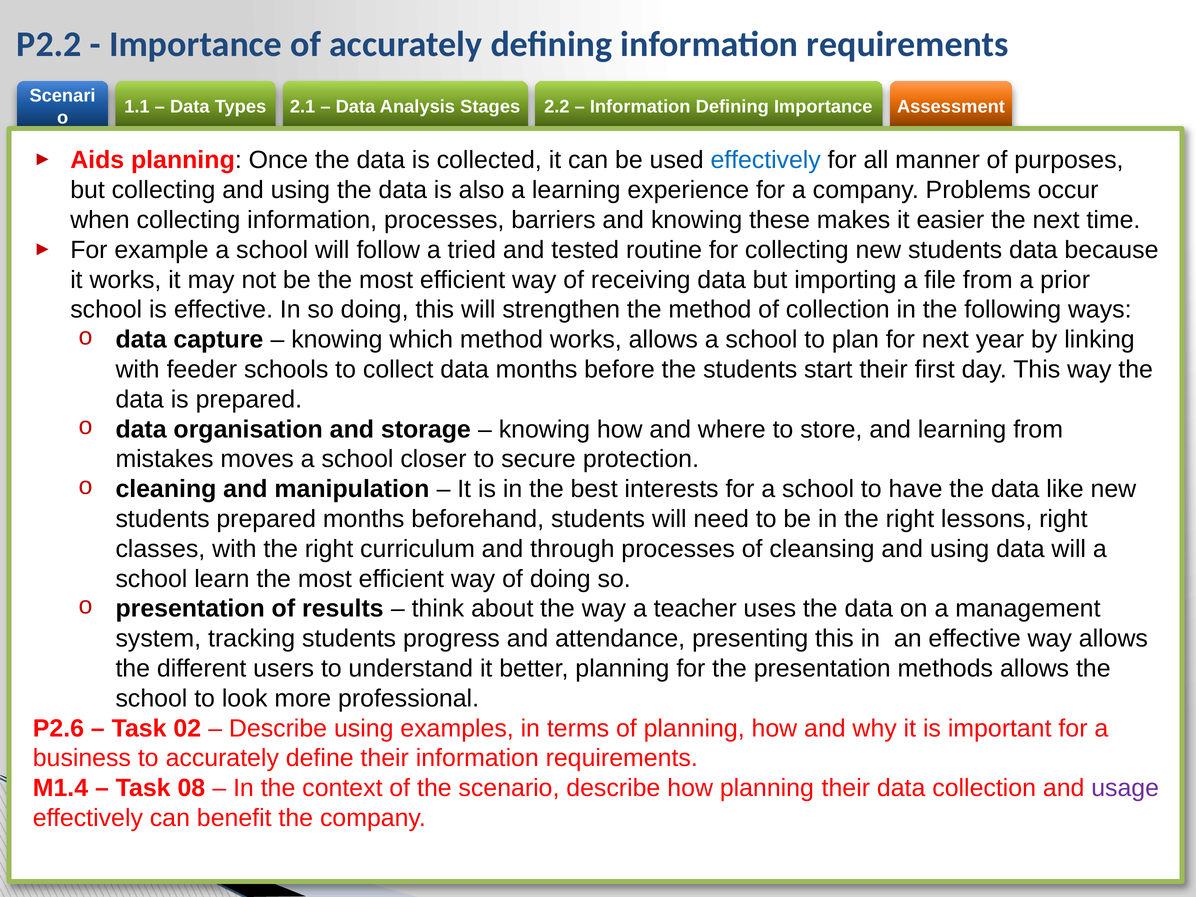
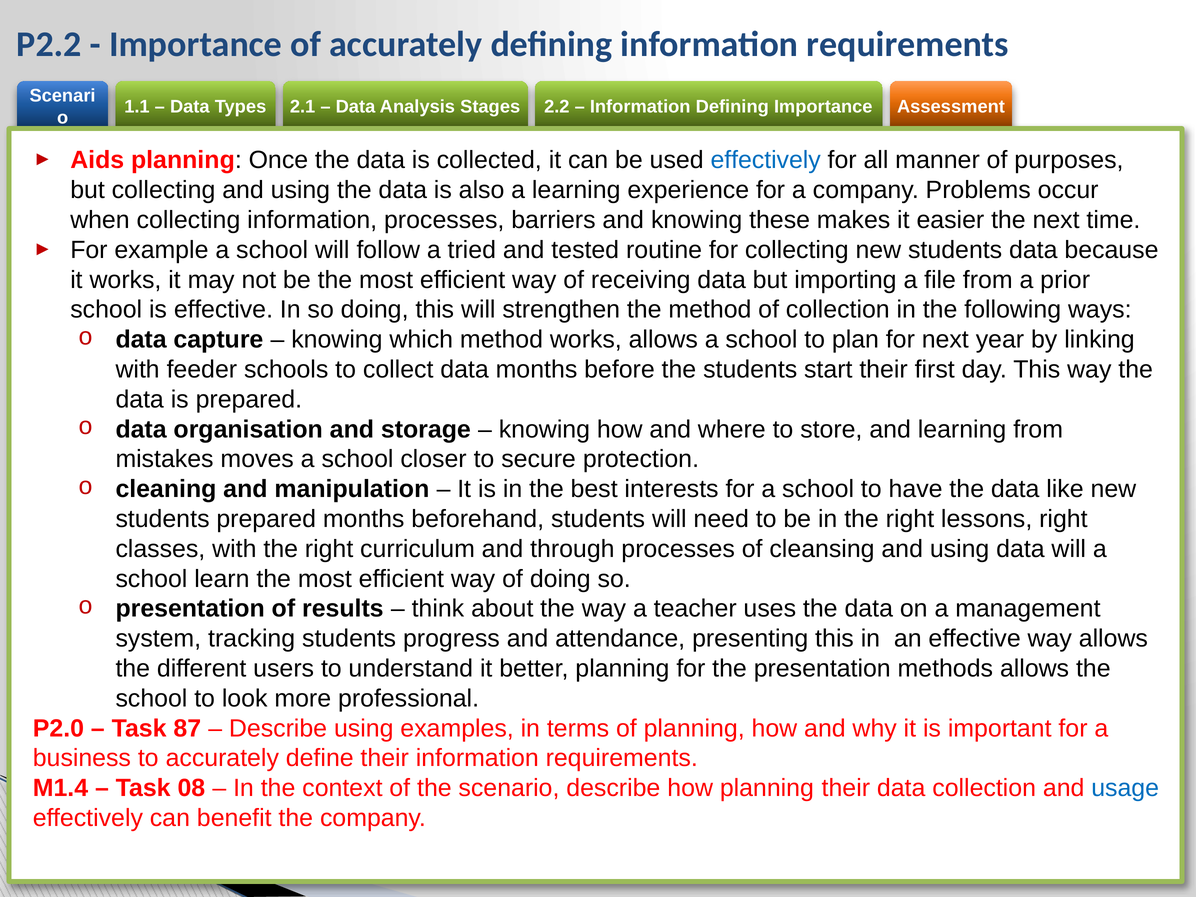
P2.6: P2.6 -> P2.0
02: 02 -> 87
usage colour: purple -> blue
